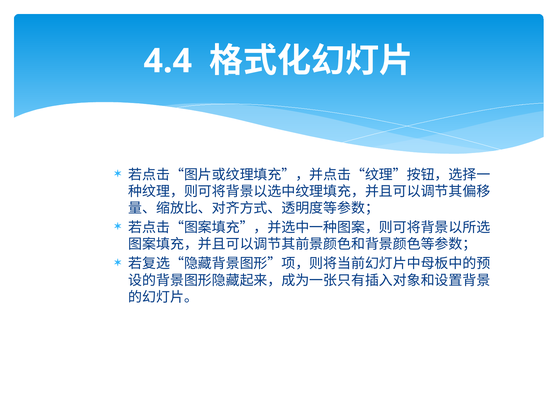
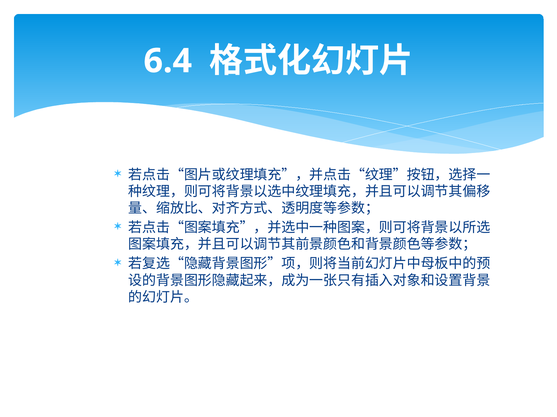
4.4: 4.4 -> 6.4
